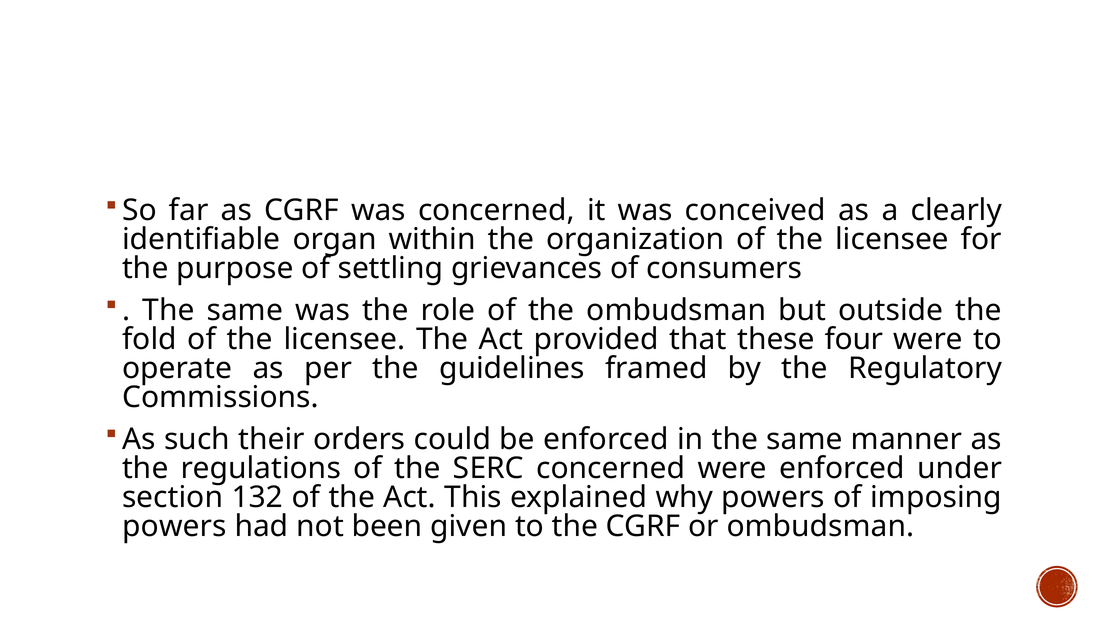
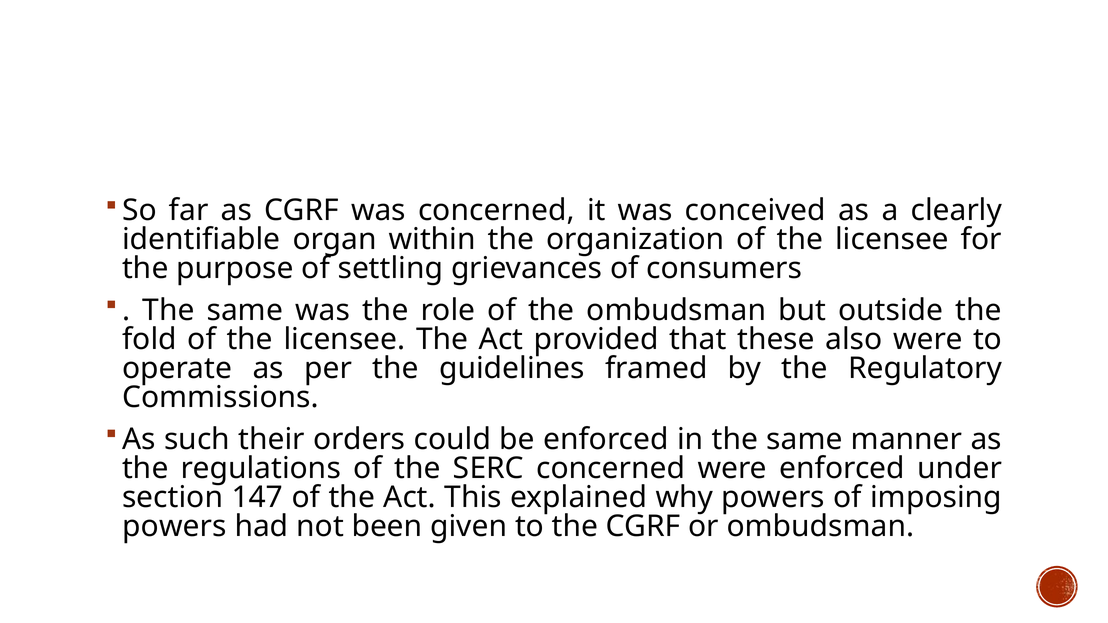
four: four -> also
132: 132 -> 147
